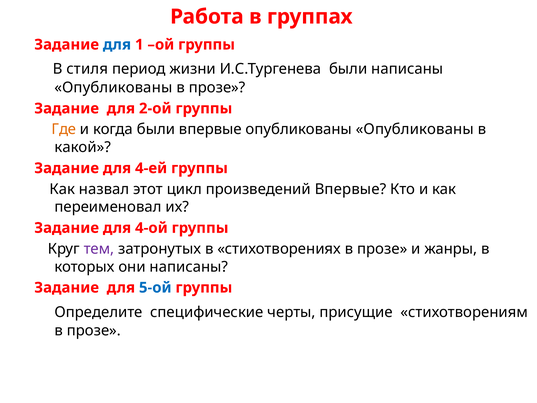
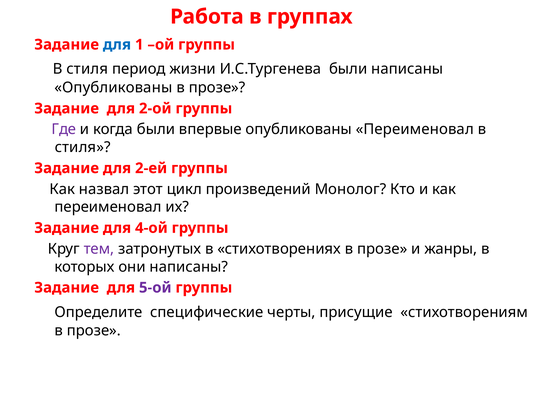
Где colour: orange -> purple
опубликованы Опубликованы: Опубликованы -> Переименовал
какой at (83, 147): какой -> стиля
4-ей: 4-ей -> 2-ей
произведений Впервые: Впервые -> Монолог
5-ой colour: blue -> purple
